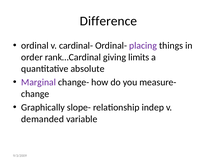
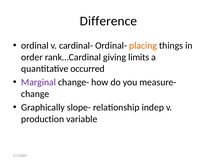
placing colour: purple -> orange
absolute: absolute -> occurred
demanded: demanded -> production
